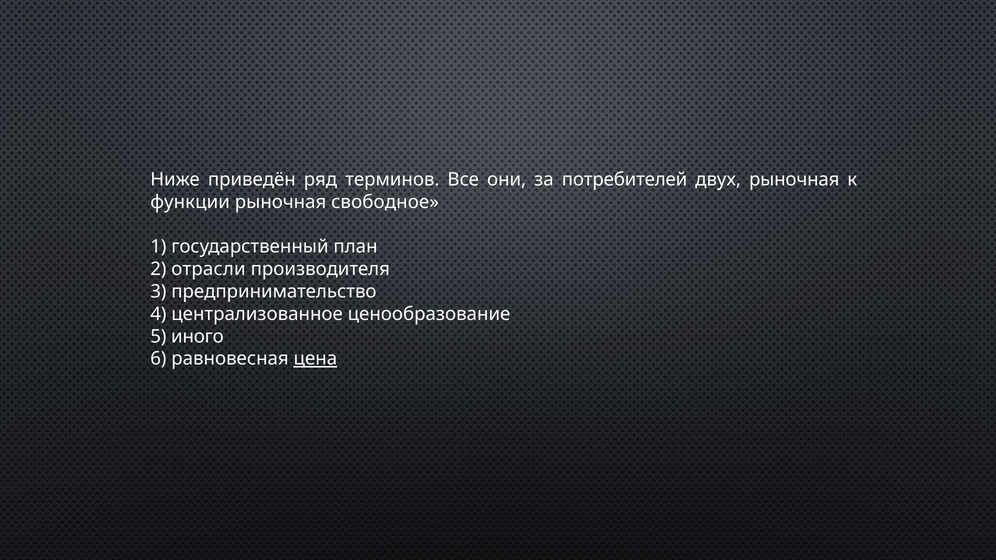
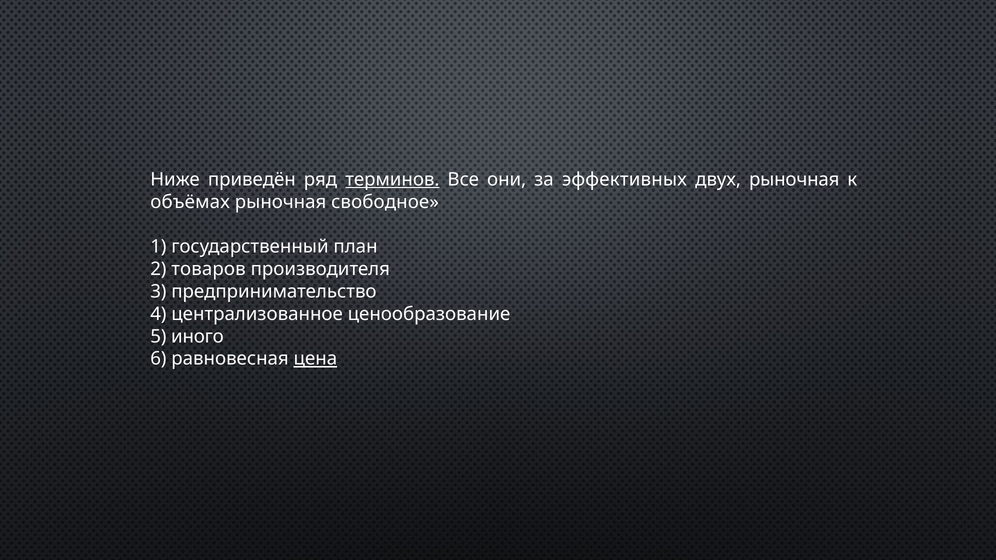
терминов underline: none -> present
потребителей: потребителей -> эффективных
функции: функции -> объёмах
отрасли: отрасли -> товаров
